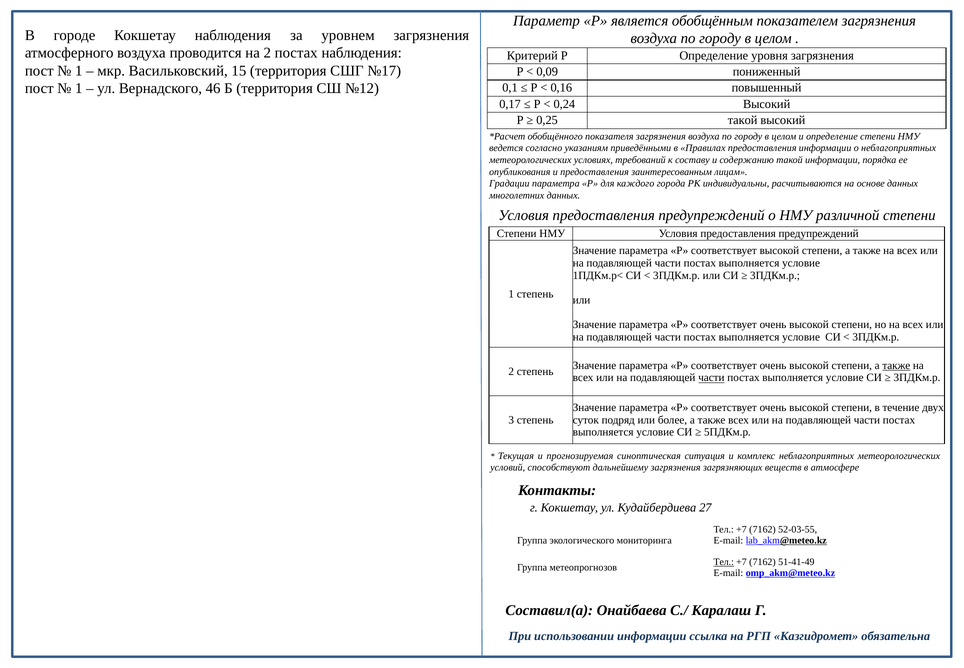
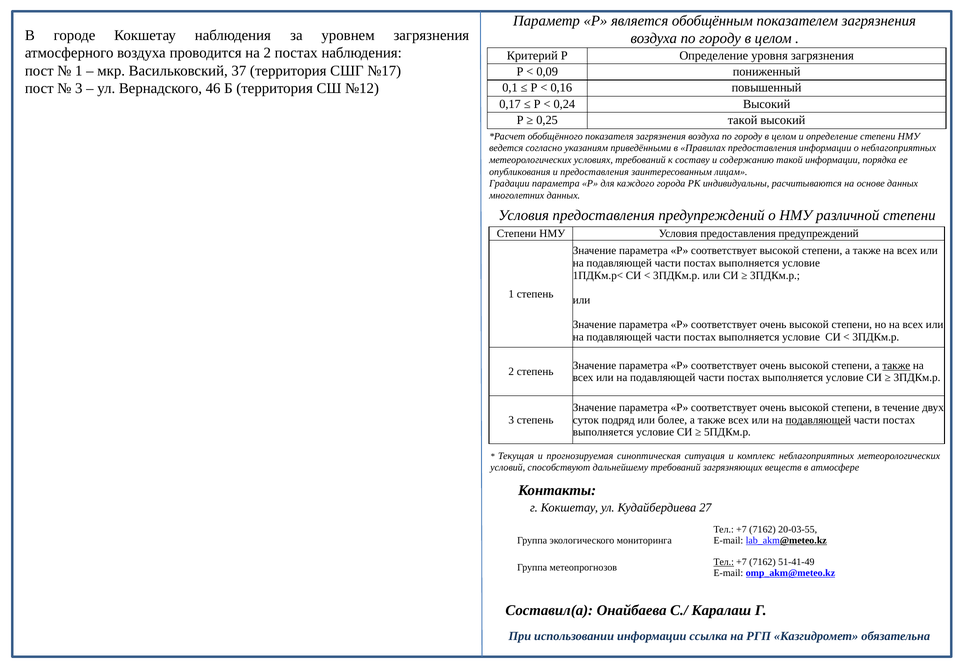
15: 15 -> 37
1 at (79, 89): 1 -> 3
части at (711, 377) underline: present -> none
подавляющей at (818, 419) underline: none -> present
дальнейшему загрязнения: загрязнения -> требований
52-03-55: 52-03-55 -> 20-03-55
